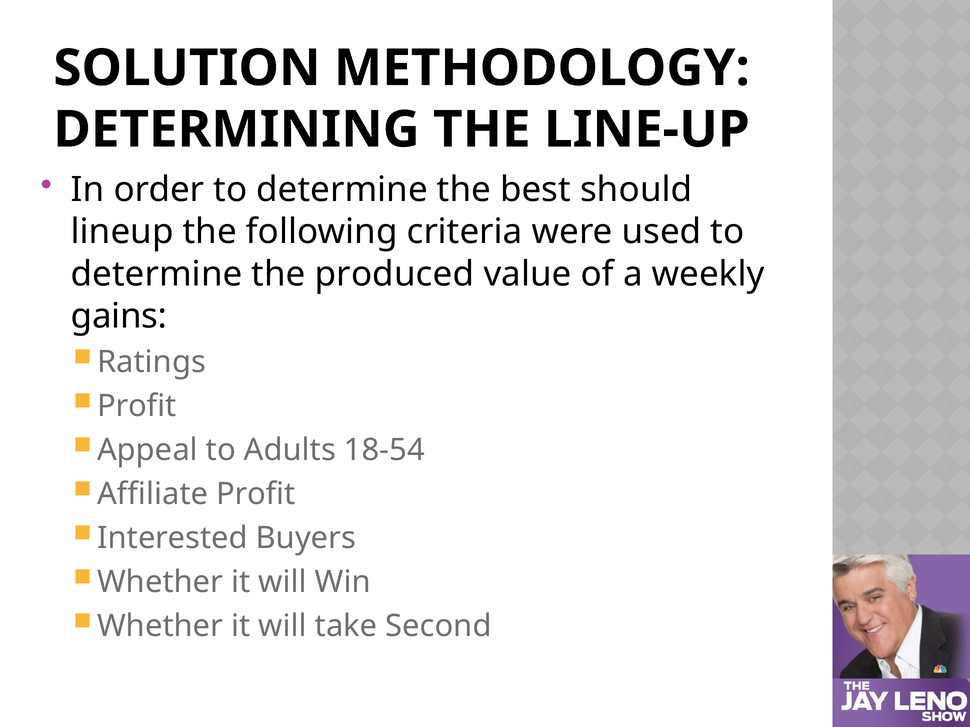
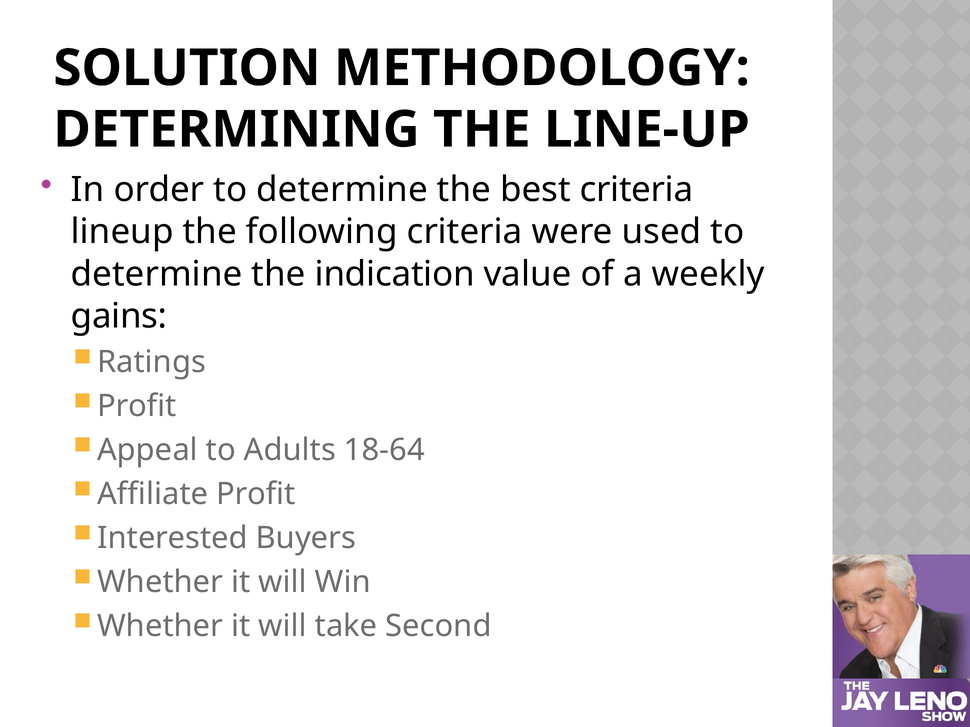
best should: should -> criteria
produced: produced -> indication
18-54: 18-54 -> 18-64
